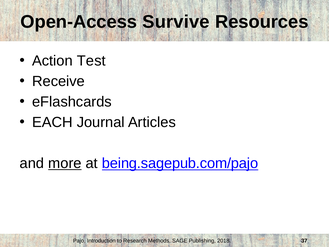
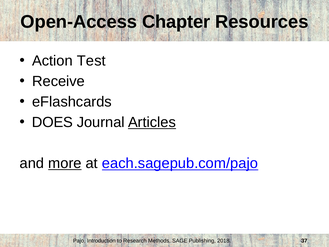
Survive: Survive -> Chapter
EACH: EACH -> DOES
Articles underline: none -> present
being.sagepub.com/pajo: being.sagepub.com/pajo -> each.sagepub.com/pajo
